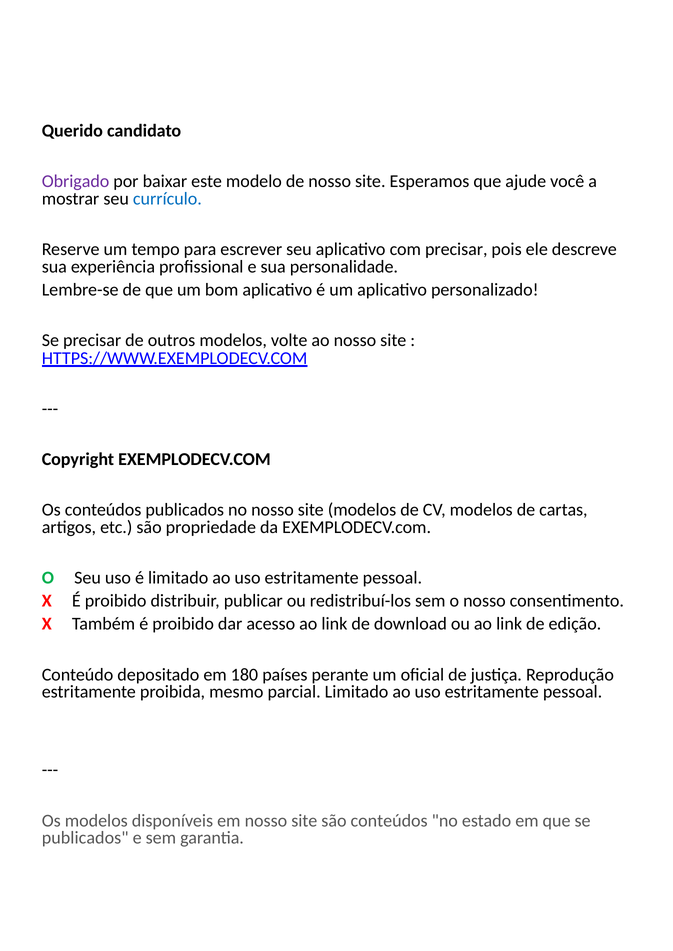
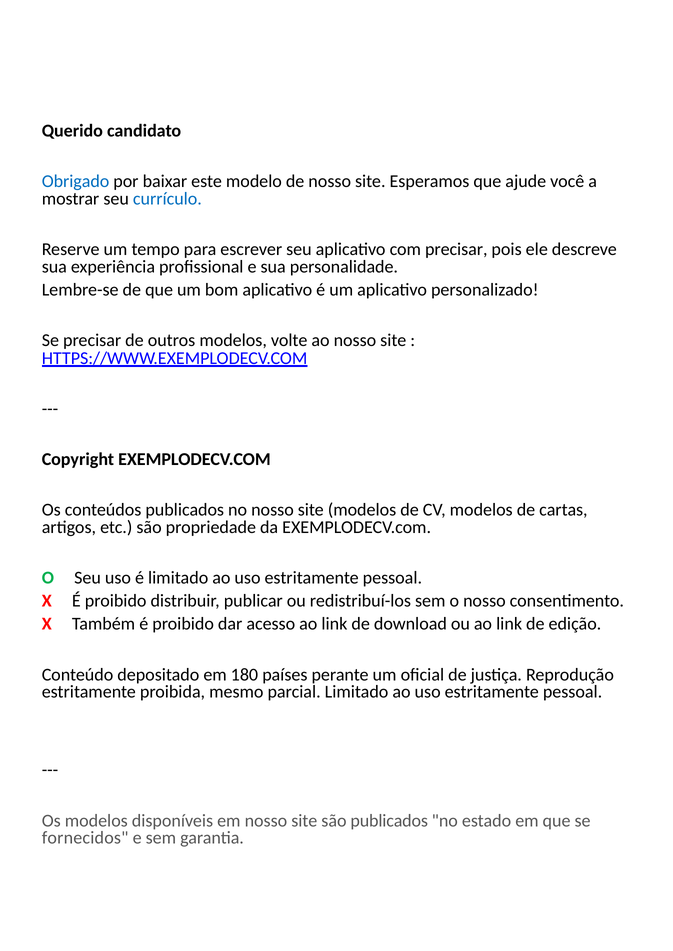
Obrigado colour: purple -> blue
são conteúdos: conteúdos -> publicados
publicados at (85, 838): publicados -> fornecidos
